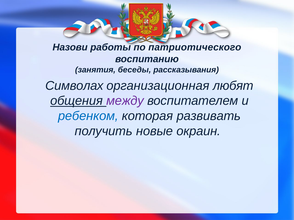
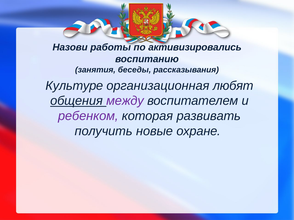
патриотического: патриотического -> активизировались
Символах: Символах -> Культуре
ребенком colour: blue -> purple
окраин: окраин -> охране
